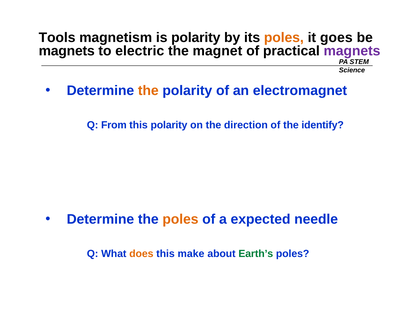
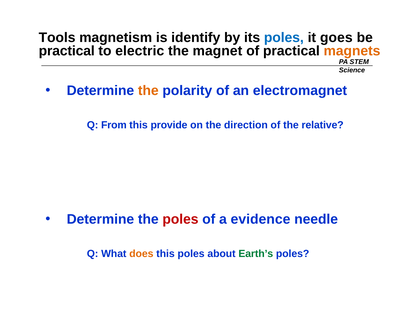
is polarity: polarity -> identify
poles at (284, 38) colour: orange -> blue
magnets at (67, 51): magnets -> practical
magnets at (352, 51) colour: purple -> orange
this polarity: polarity -> provide
identify: identify -> relative
poles at (180, 219) colour: orange -> red
expected: expected -> evidence
this make: make -> poles
